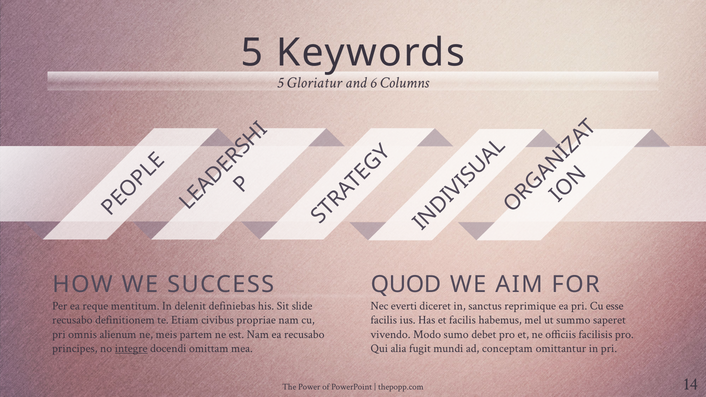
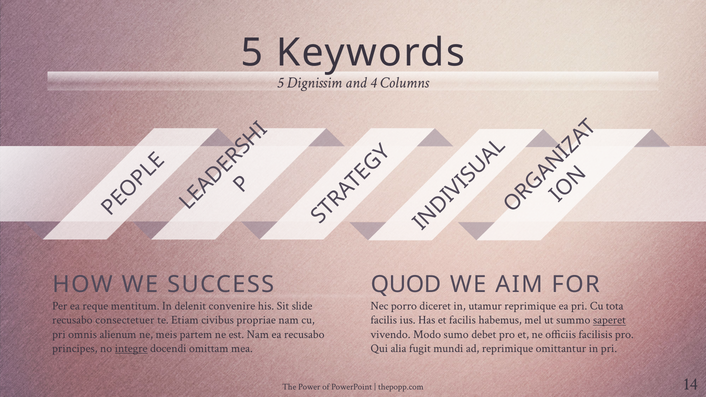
Gloriatur: Gloriatur -> Dignissim
6: 6 -> 4
definiebas: definiebas -> convenire
everti: everti -> porro
sanctus: sanctus -> utamur
esse: esse -> tota
definitionem: definitionem -> consectetuer
saperet underline: none -> present
ad conceptam: conceptam -> reprimique
